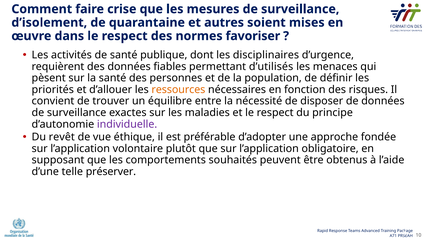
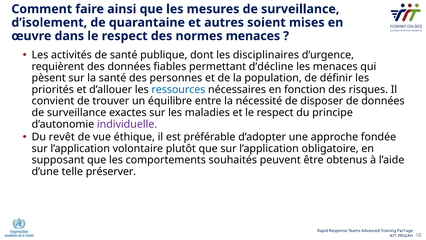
crise: crise -> ainsi
normes favoriser: favoriser -> menaces
d’utilisés: d’utilisés -> d’décline
ressources colour: orange -> blue
